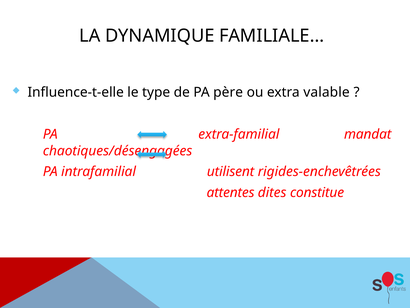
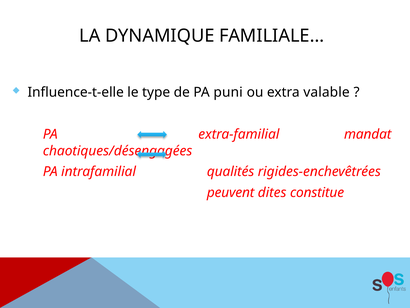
père: père -> puni
utilisent: utilisent -> qualités
attentes: attentes -> peuvent
